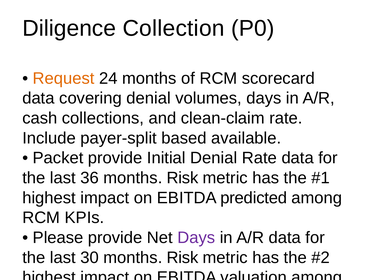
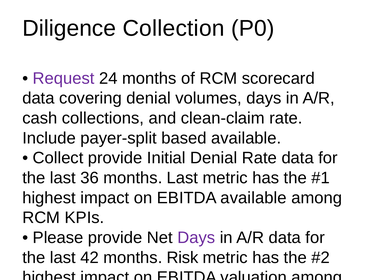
Request colour: orange -> purple
Packet at (58, 158): Packet -> Collect
36 months Risk: Risk -> Last
EBITDA predicted: predicted -> available
30: 30 -> 42
